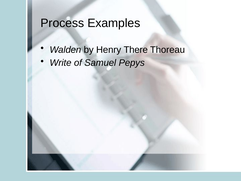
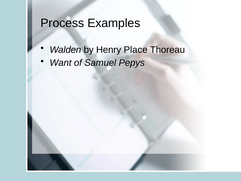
There: There -> Place
Write: Write -> Want
